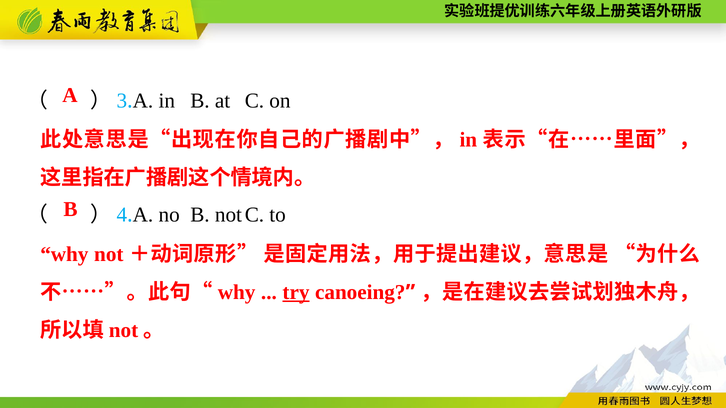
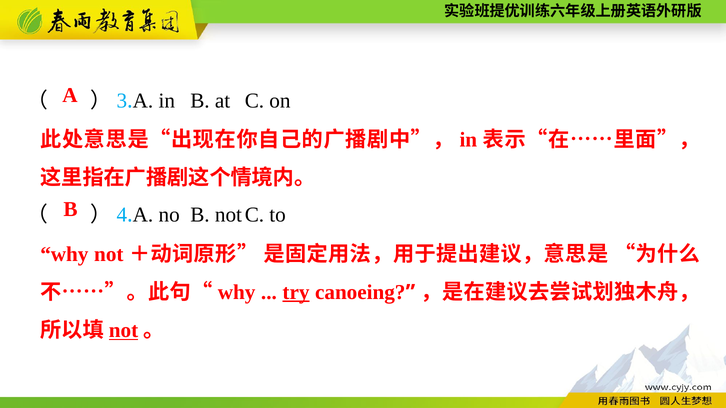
not at (124, 331) underline: none -> present
